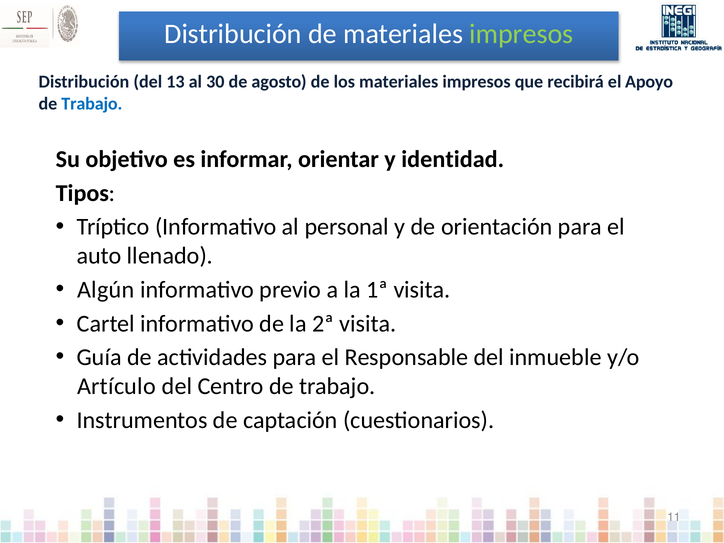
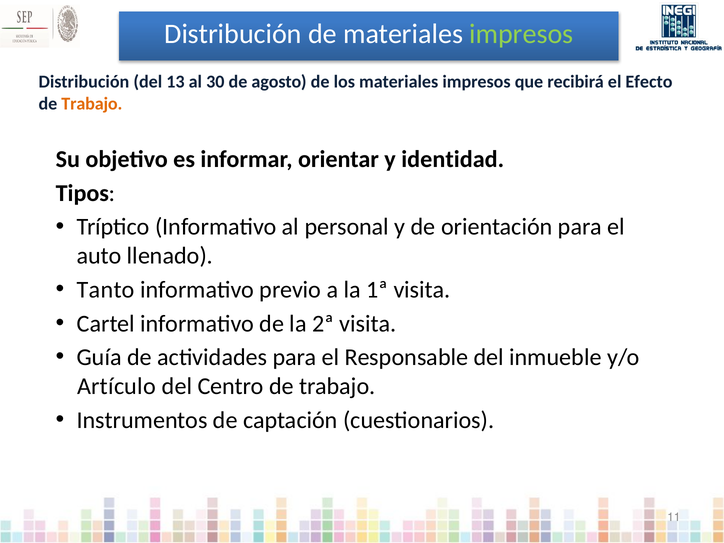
Apoyo: Apoyo -> Efecto
Trabajo at (92, 104) colour: blue -> orange
Algún: Algún -> Tanto
